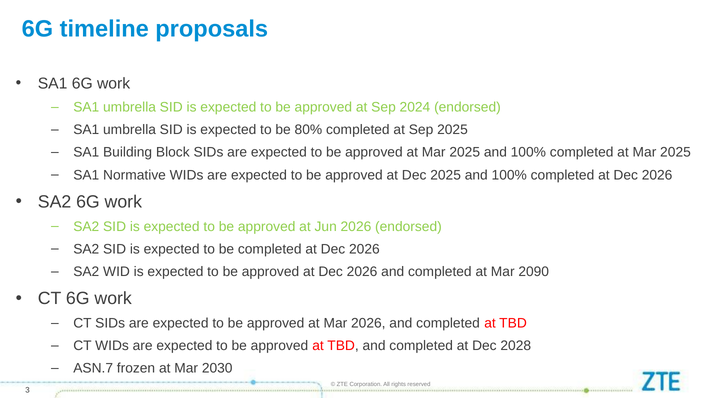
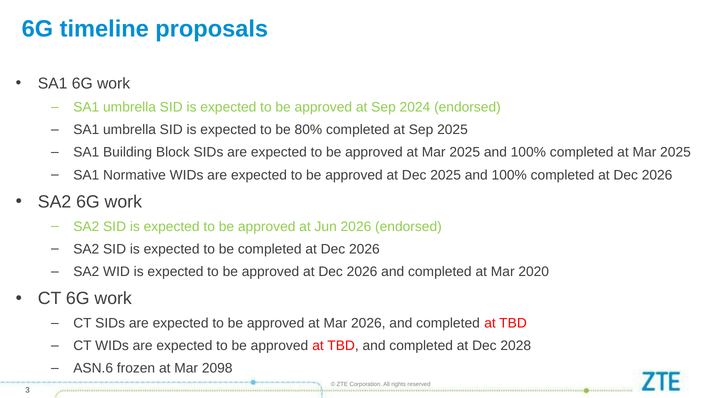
2090: 2090 -> 2020
ASN.7: ASN.7 -> ASN.6
2030: 2030 -> 2098
